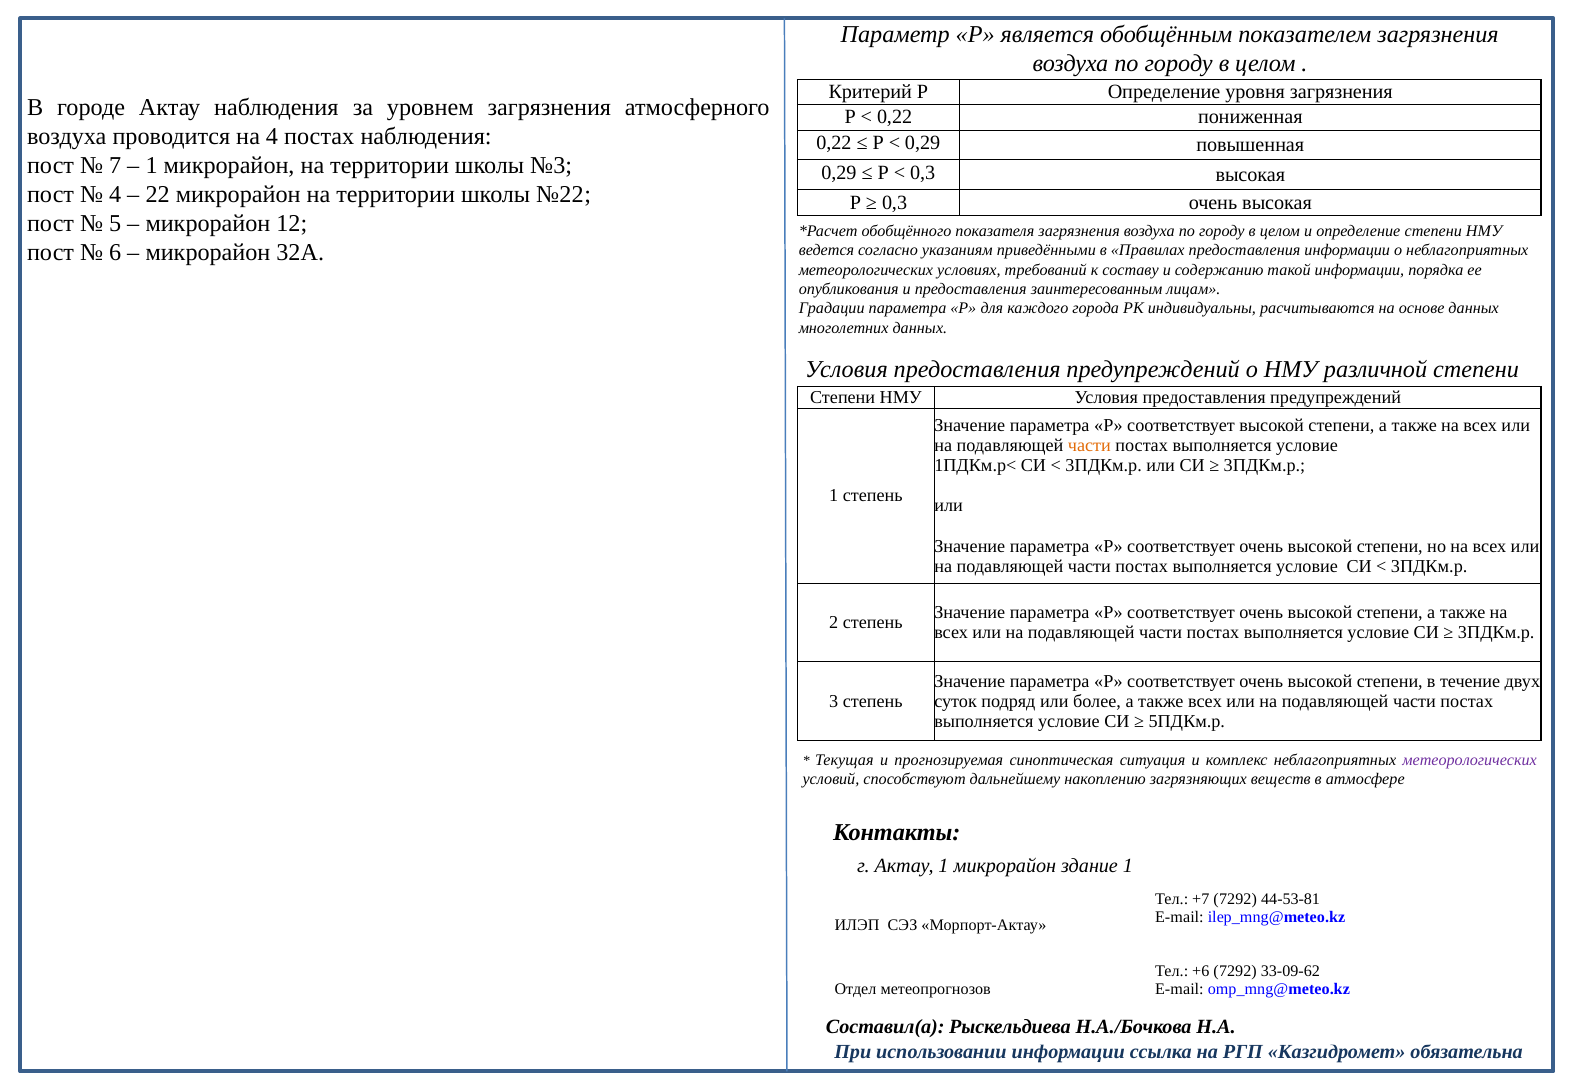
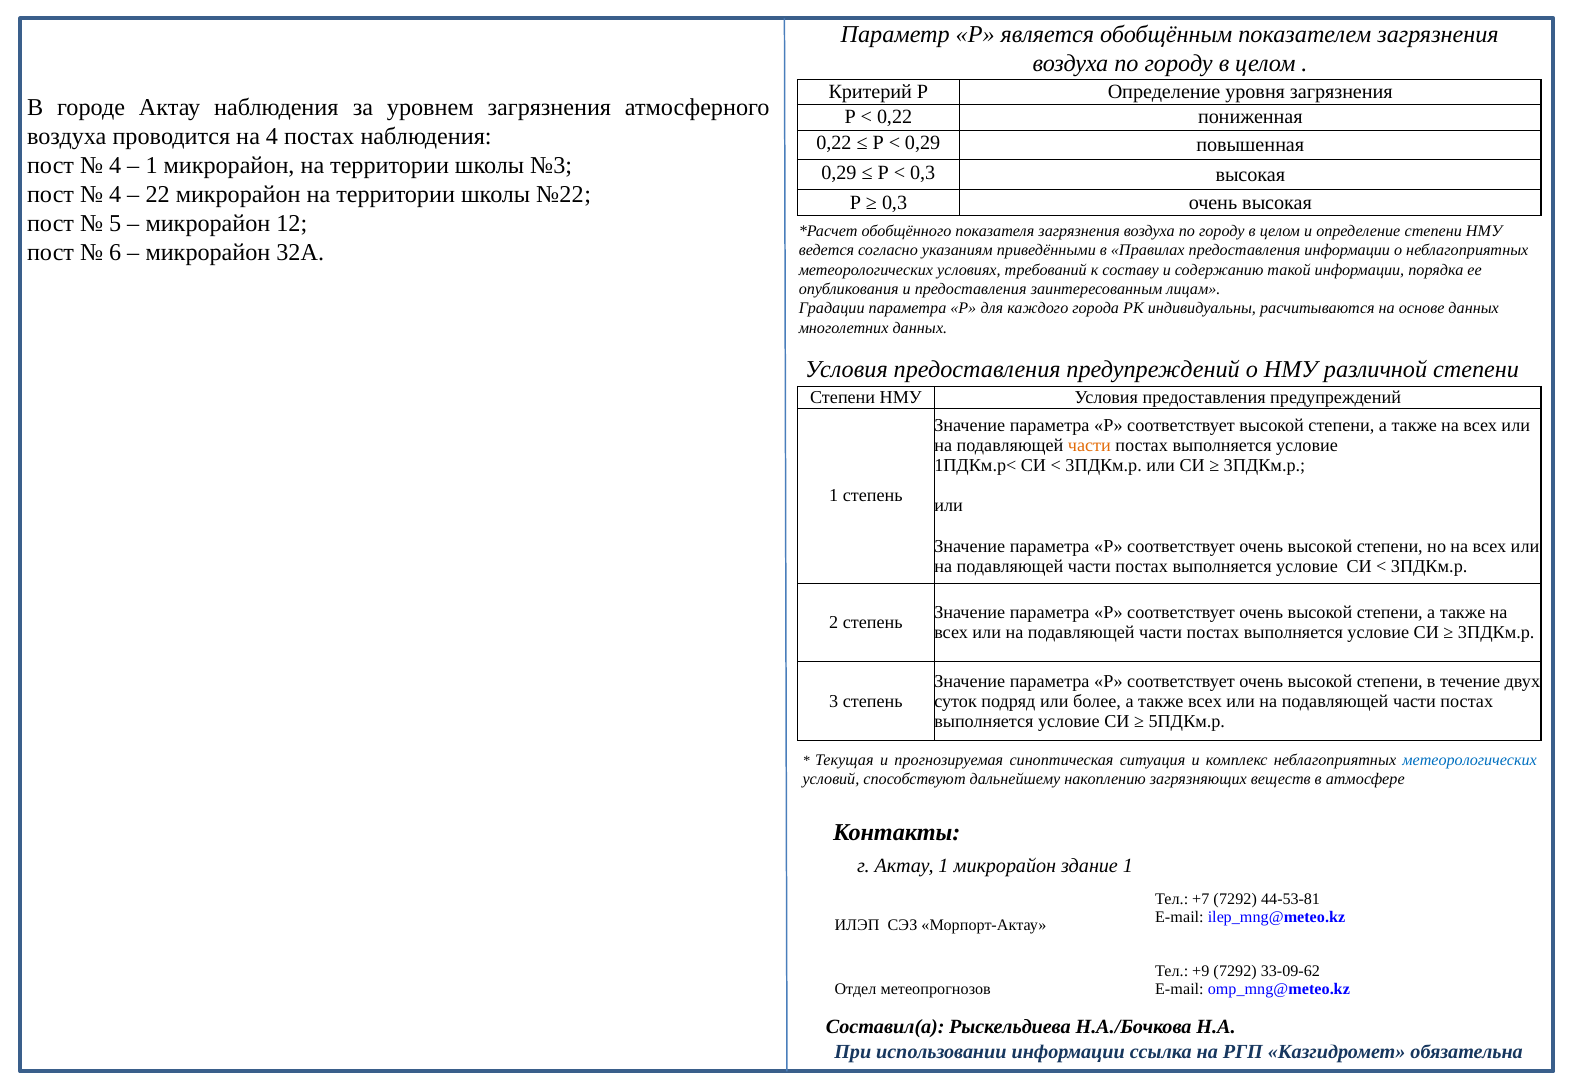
7 at (115, 166): 7 -> 4
метеорологических at (1470, 760) colour: purple -> blue
+6: +6 -> +9
